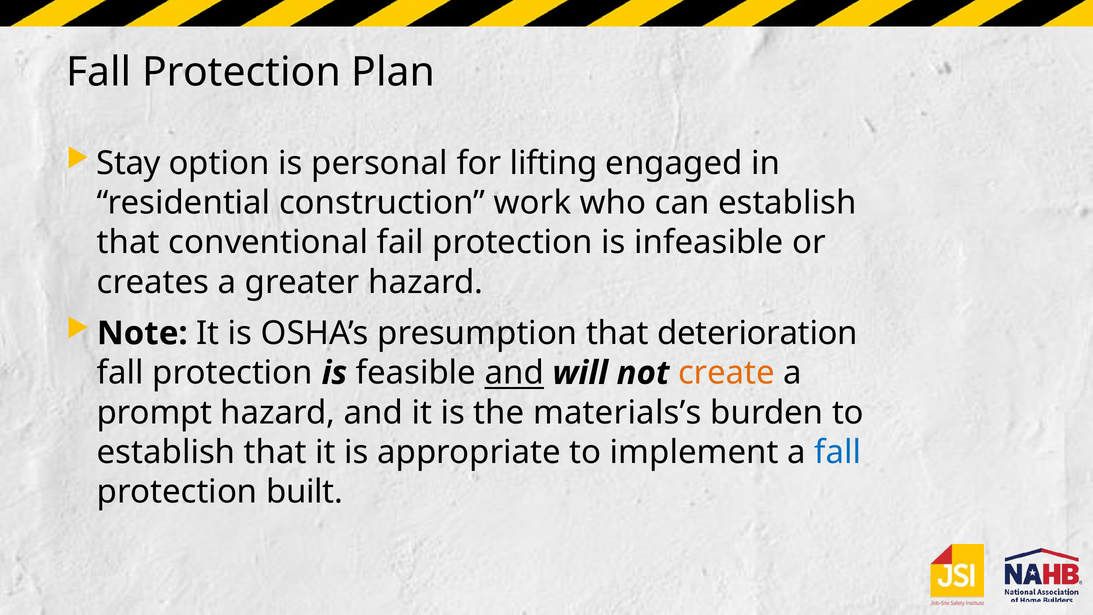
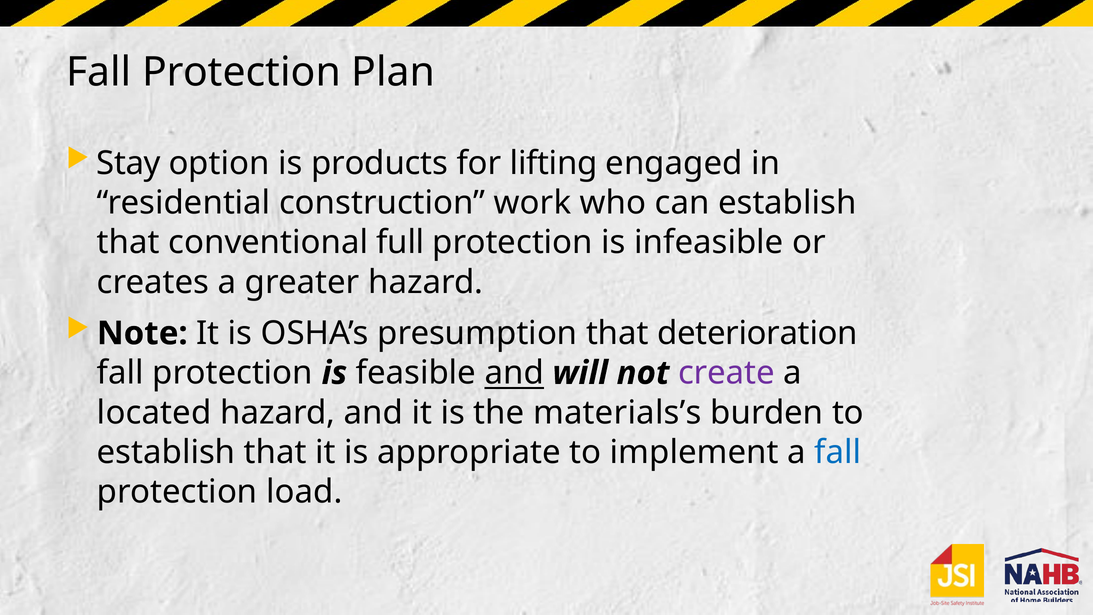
personal: personal -> products
fail: fail -> full
create colour: orange -> purple
prompt: prompt -> located
built: built -> load
